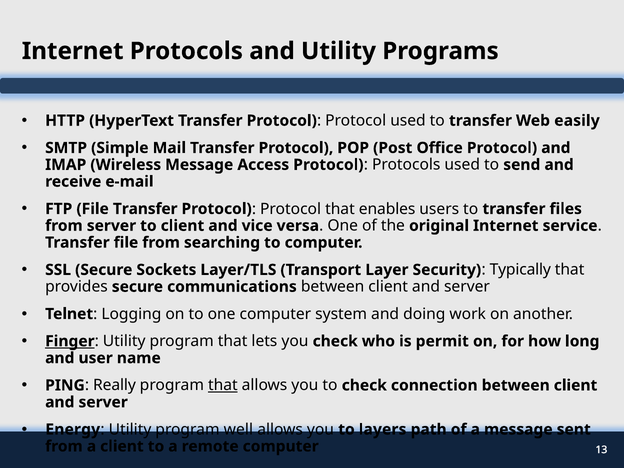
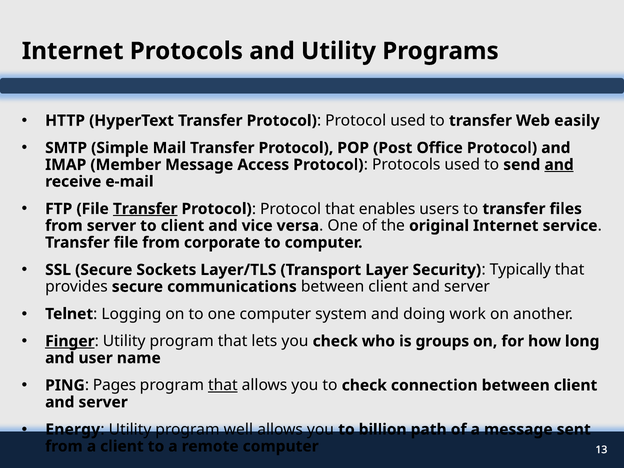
Wireless: Wireless -> Member
and at (559, 165) underline: none -> present
Transfer at (145, 209) underline: none -> present
searching: searching -> corporate
permit: permit -> groups
Really: Really -> Pages
layers: layers -> billion
